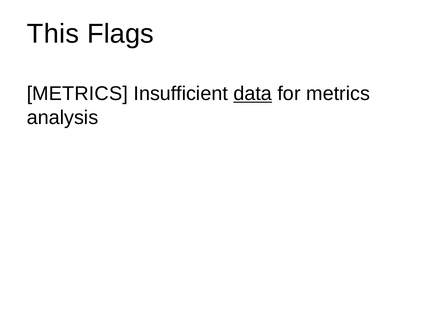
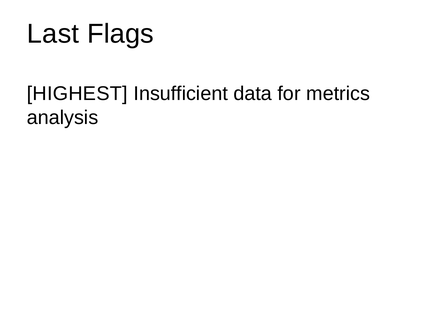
This: This -> Last
METRICS at (77, 94): METRICS -> HIGHEST
data underline: present -> none
